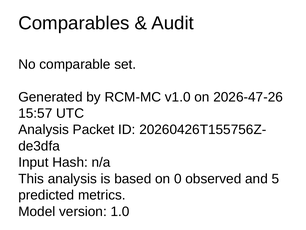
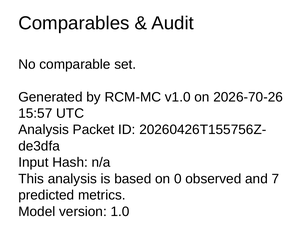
2026-47-26: 2026-47-26 -> 2026-70-26
5: 5 -> 7
